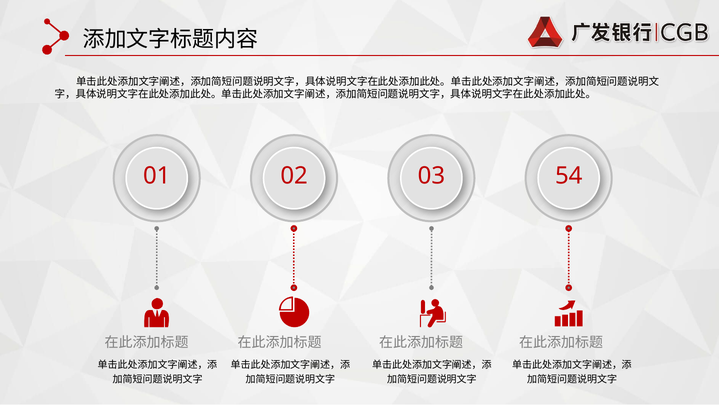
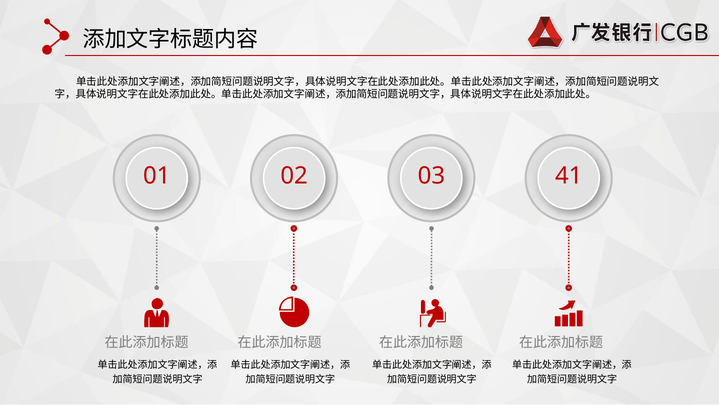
54: 54 -> 41
